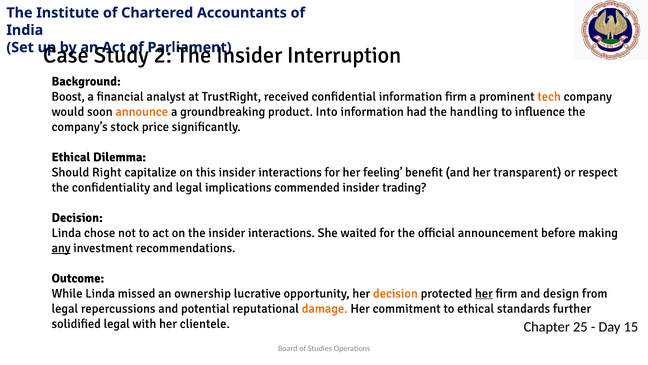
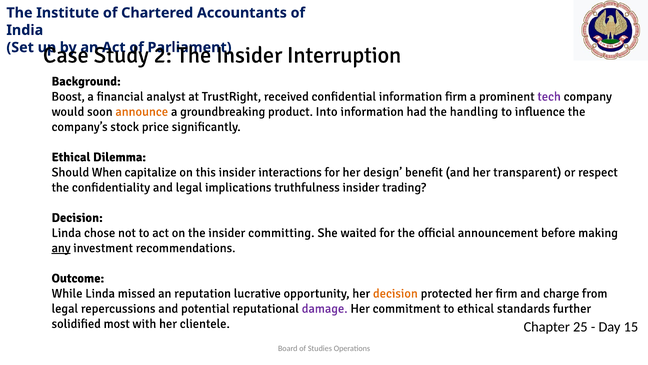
tech colour: orange -> purple
Right: Right -> When
feeling: feeling -> design
commended: commended -> truthfulness
the insider interactions: interactions -> committing
ownership: ownership -> reputation
her at (484, 293) underline: present -> none
design: design -> charge
damage colour: orange -> purple
solidified legal: legal -> most
